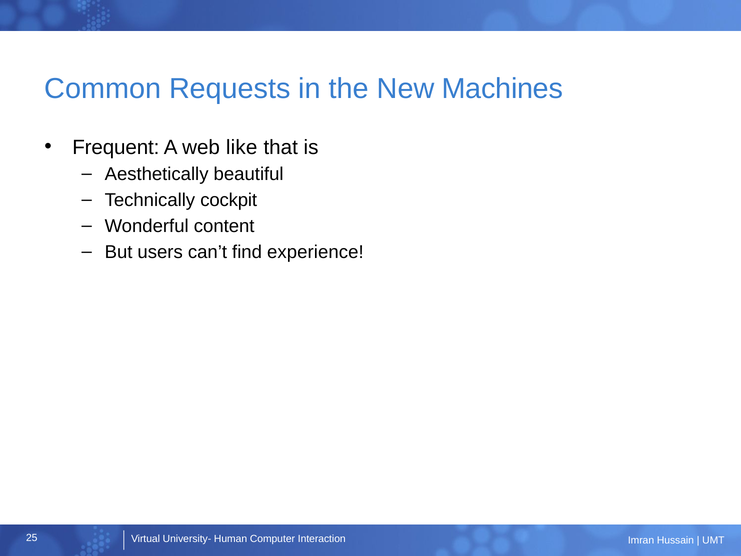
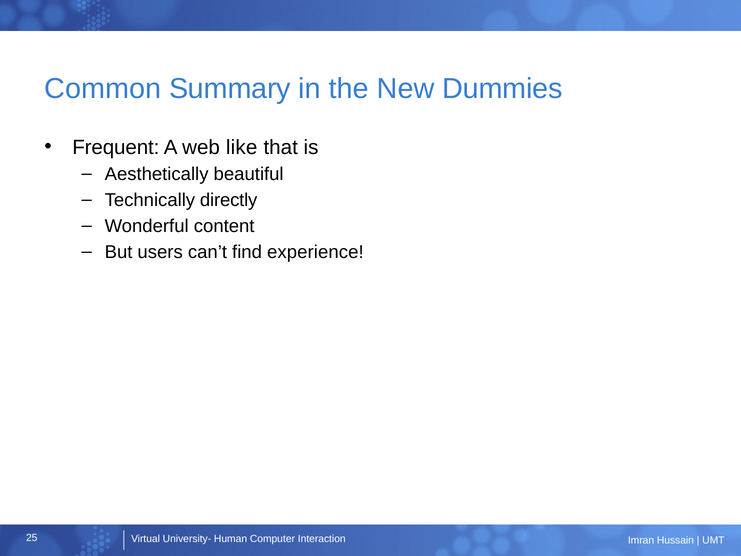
Requests: Requests -> Summary
Machines: Machines -> Dummies
cockpit: cockpit -> directly
